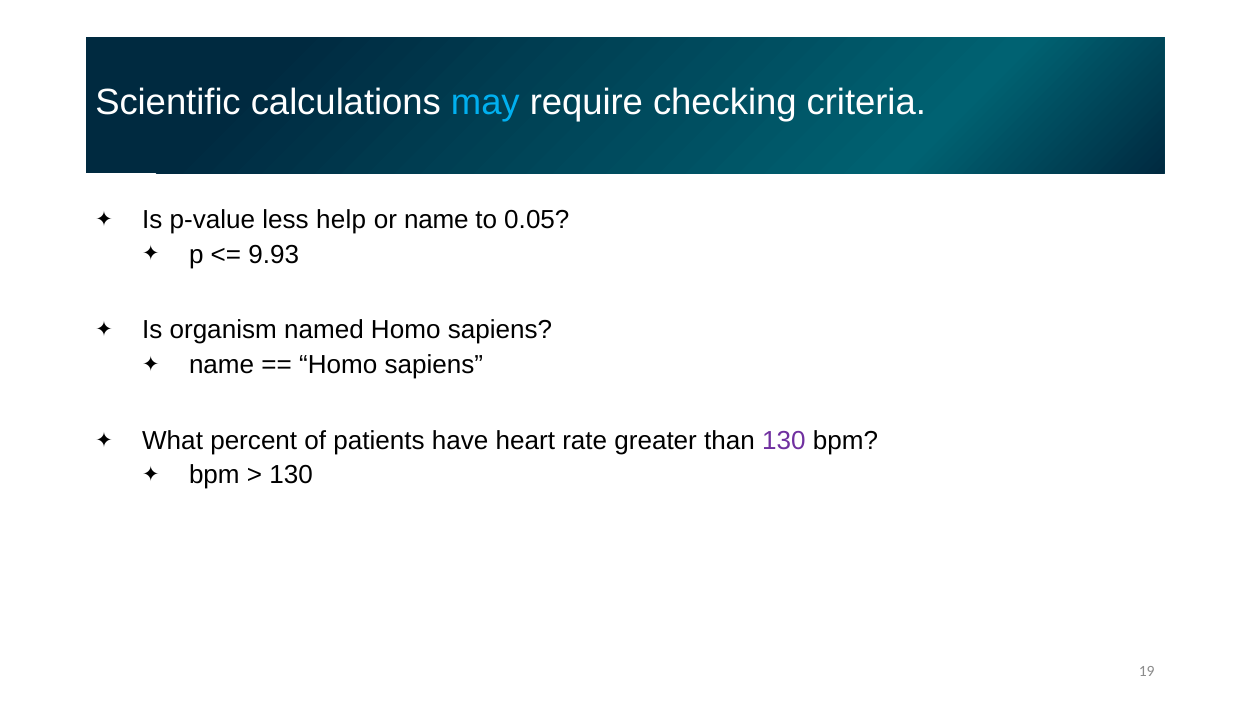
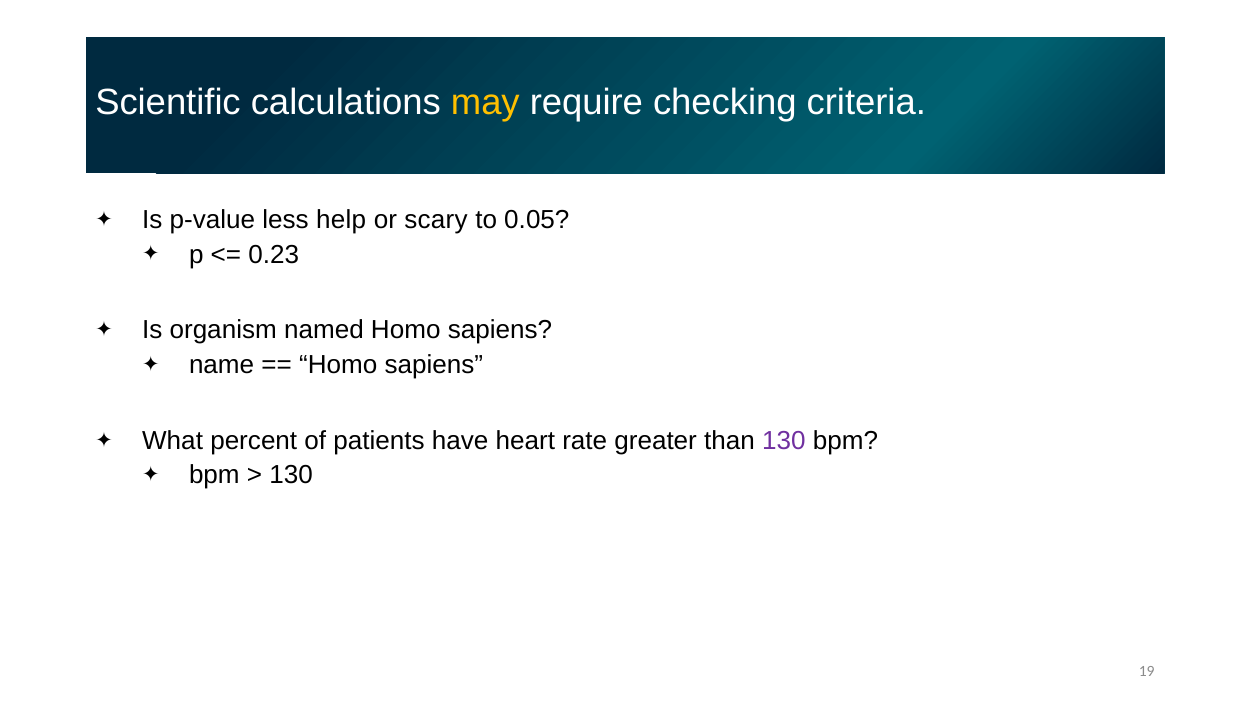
may colour: light blue -> yellow
or name: name -> scary
9.93: 9.93 -> 0.23
